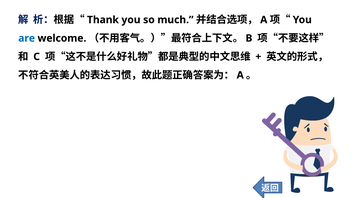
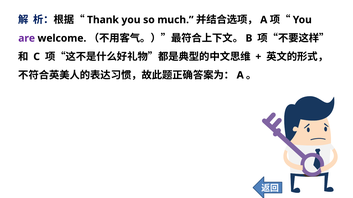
are colour: blue -> purple
